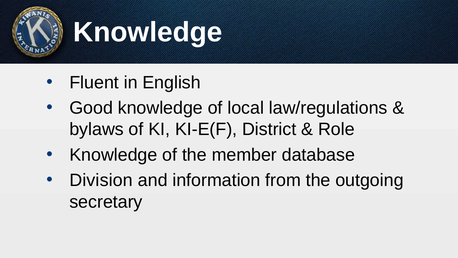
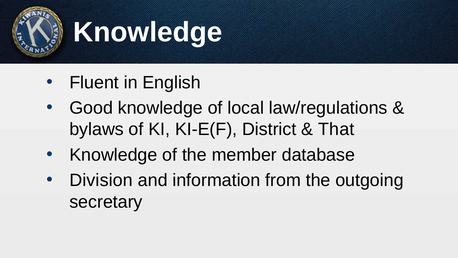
Role: Role -> That
